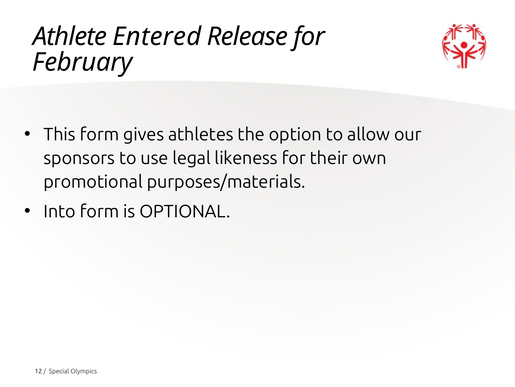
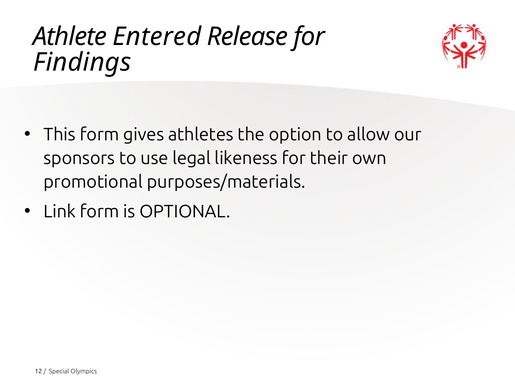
February: February -> Findings
Into: Into -> Link
